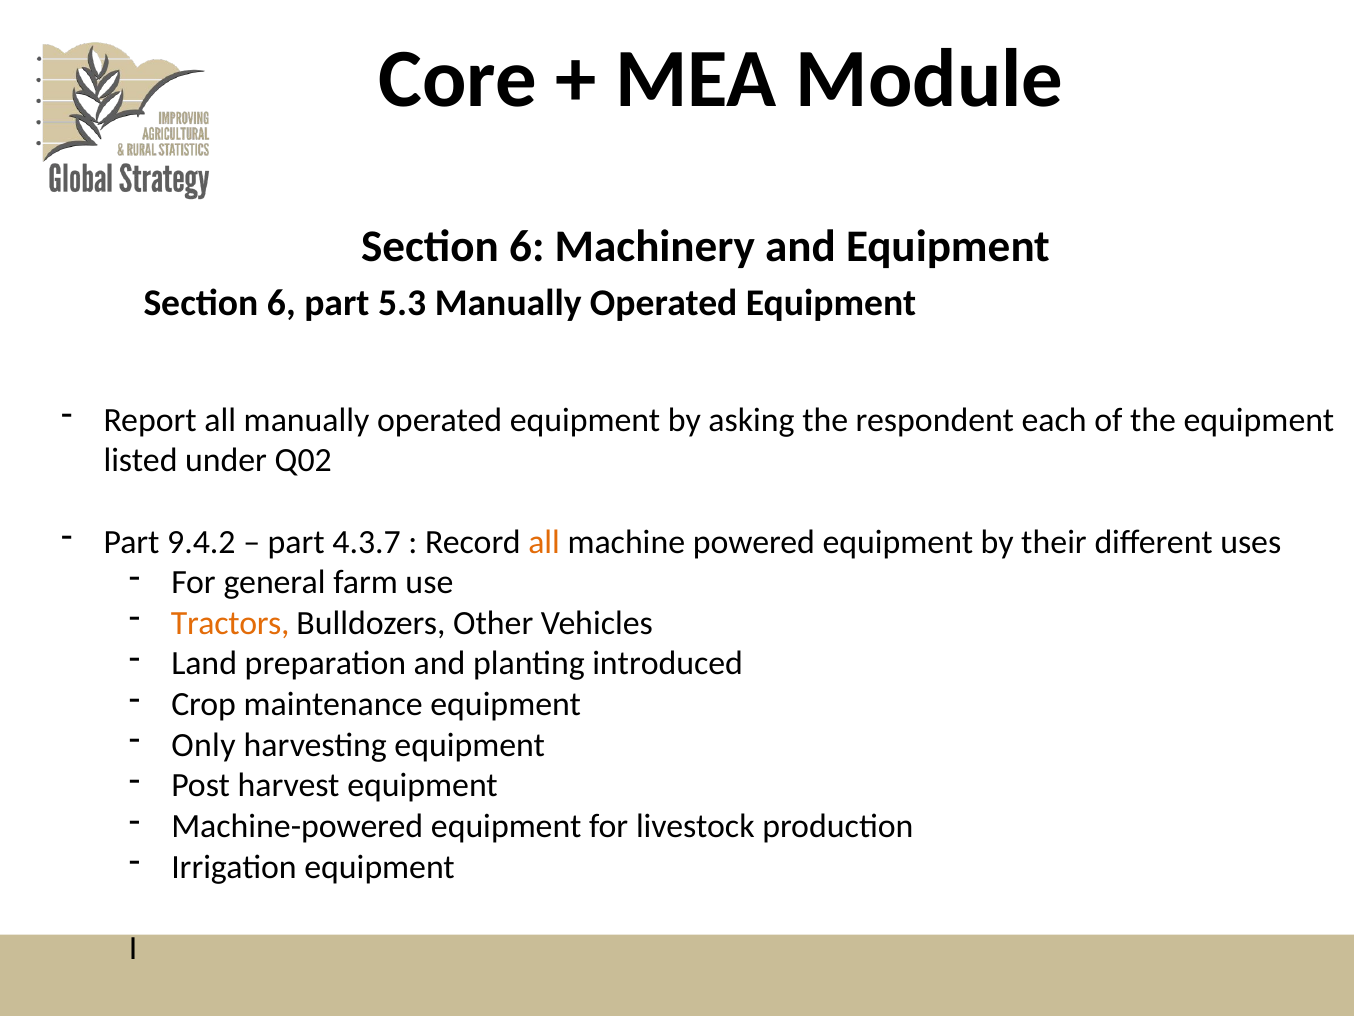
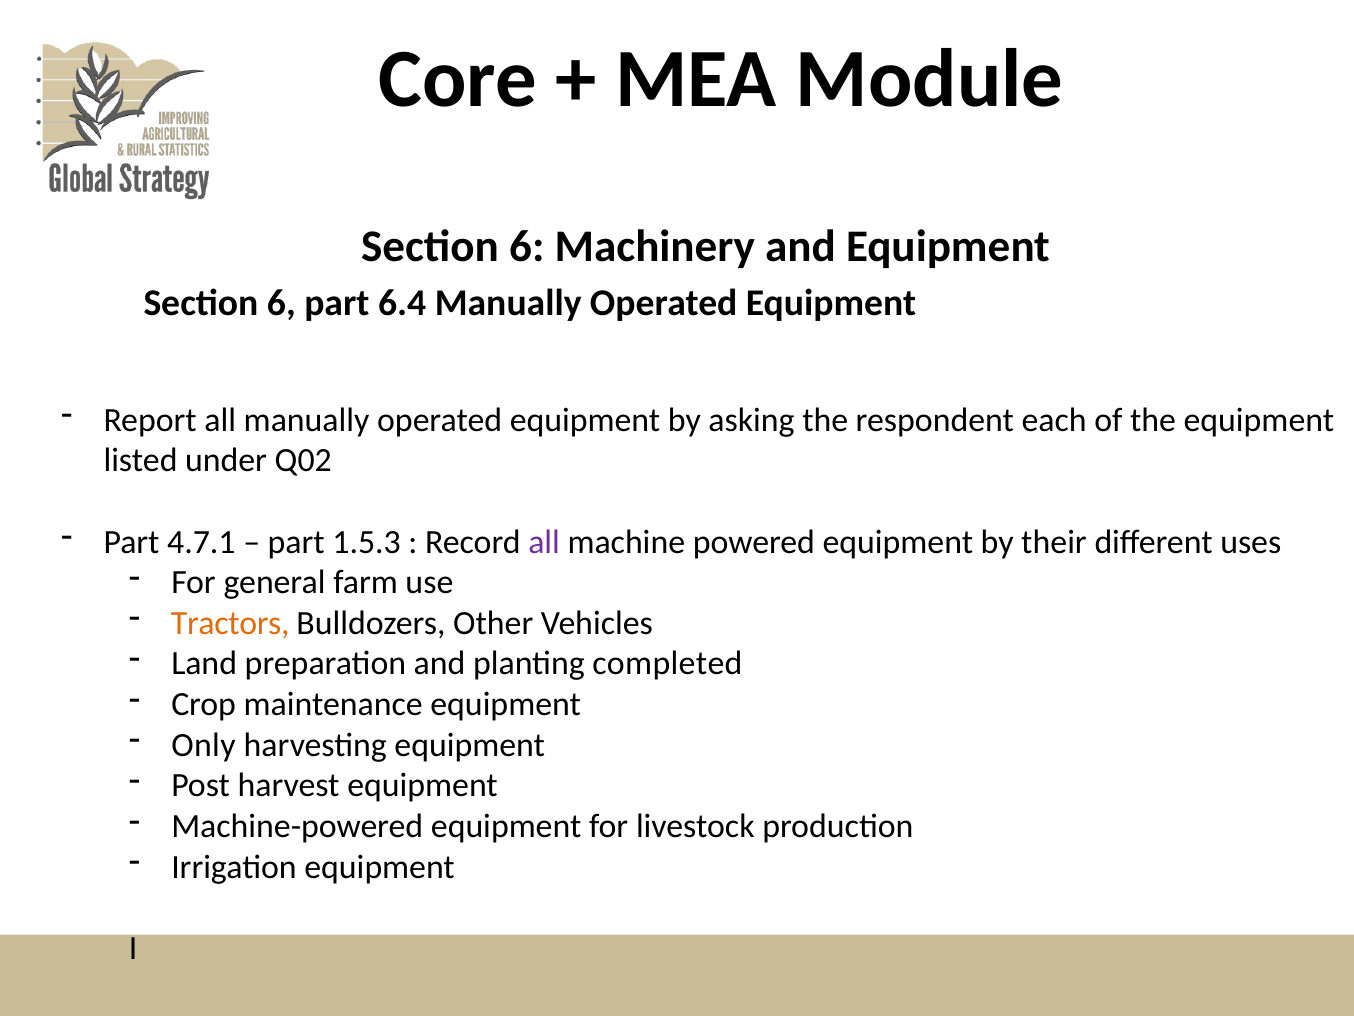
5.3: 5.3 -> 6.4
9.4.2: 9.4.2 -> 4.7.1
4.3.7: 4.3.7 -> 1.5.3
all at (544, 542) colour: orange -> purple
introduced: introduced -> completed
